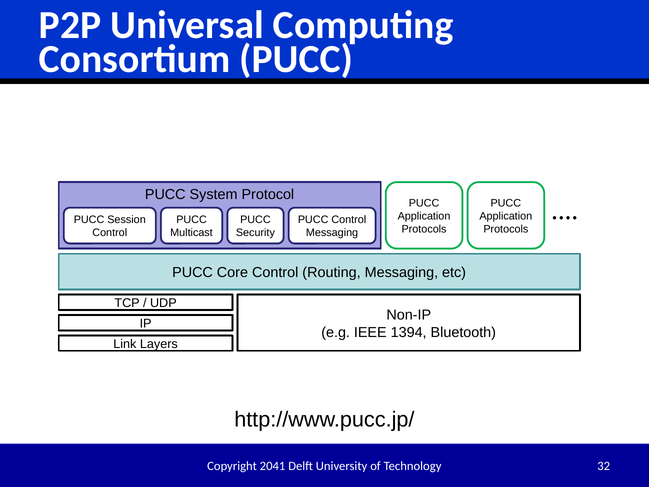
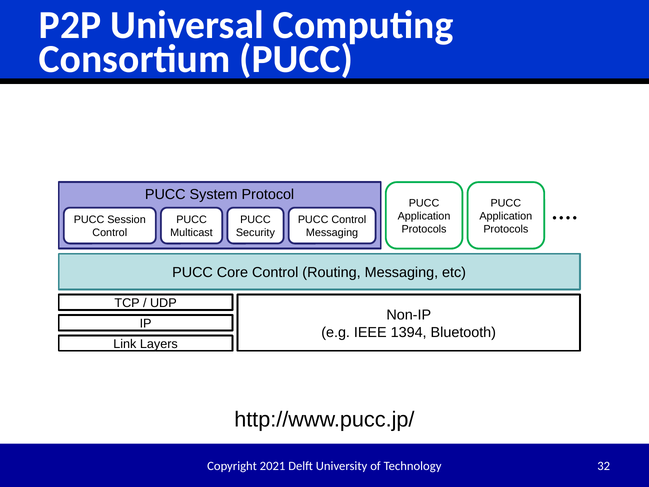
2041: 2041 -> 2021
